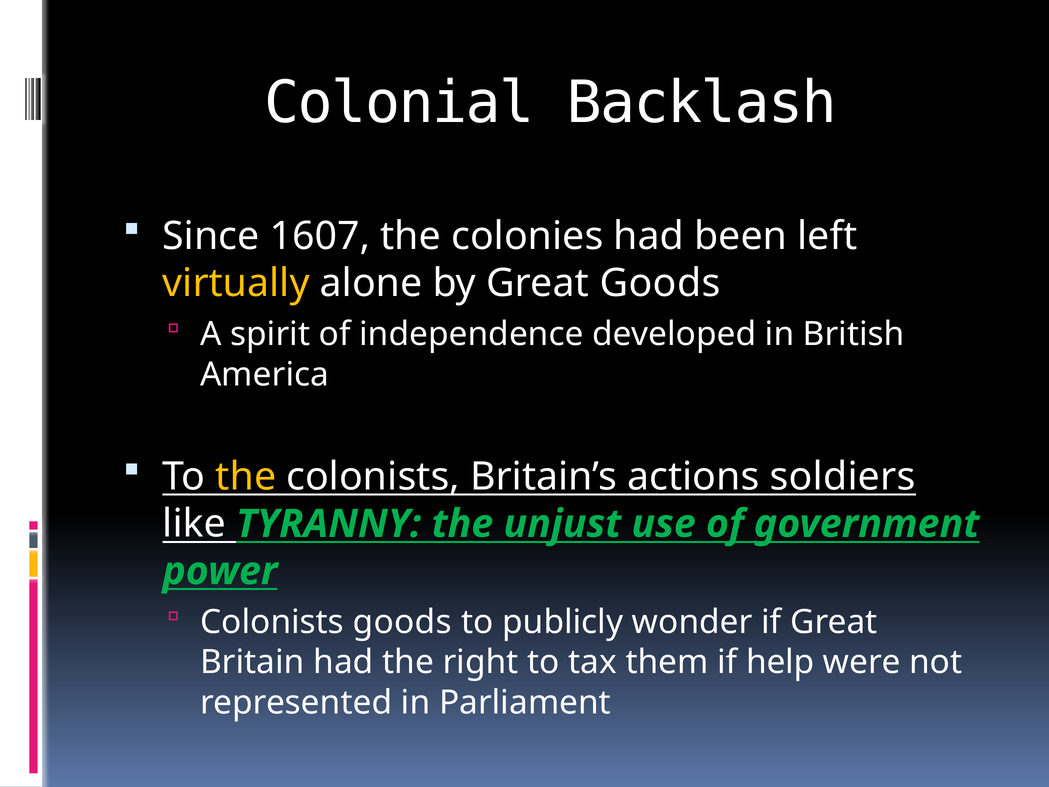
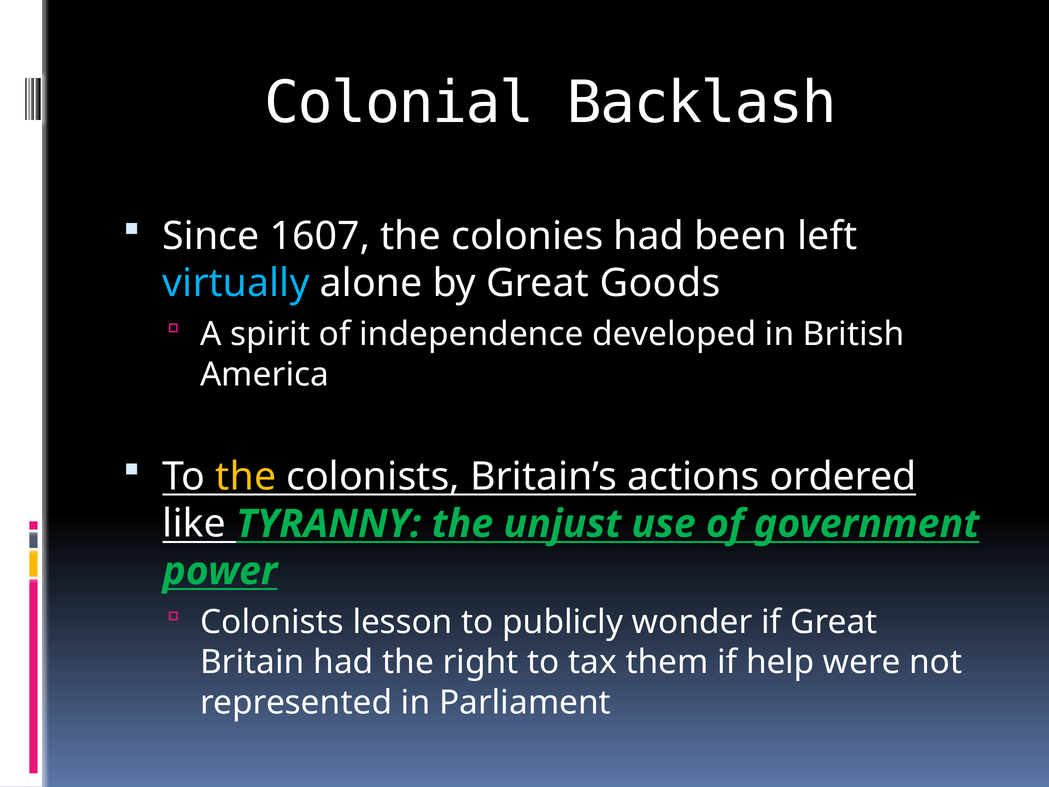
virtually colour: yellow -> light blue
soldiers: soldiers -> ordered
Colonists goods: goods -> lesson
